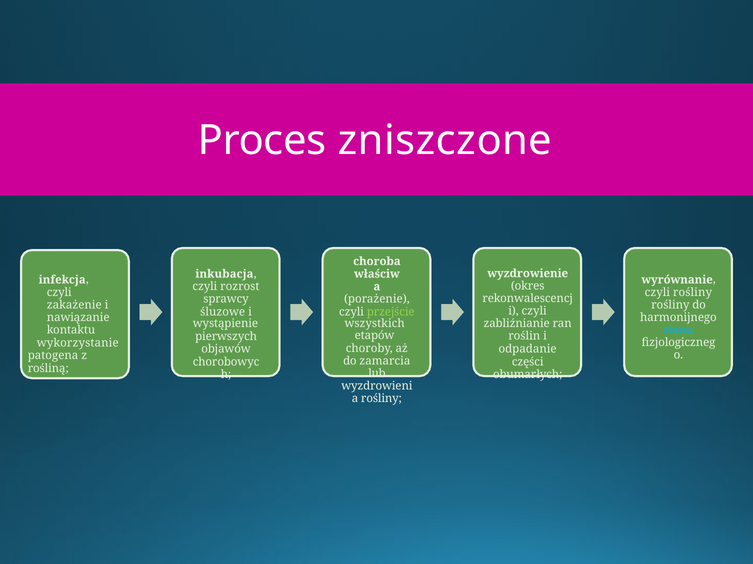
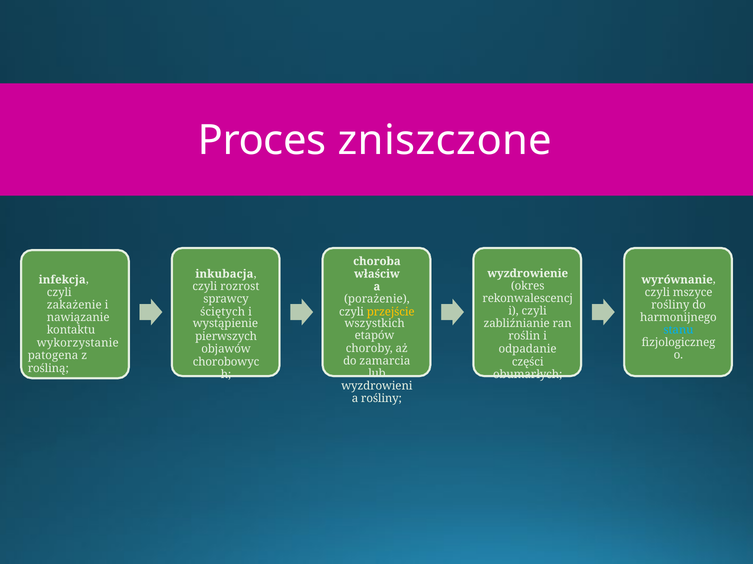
czyli rośliny: rośliny -> mszyce
przejście colour: light green -> yellow
śluzowe: śluzowe -> ściętych
